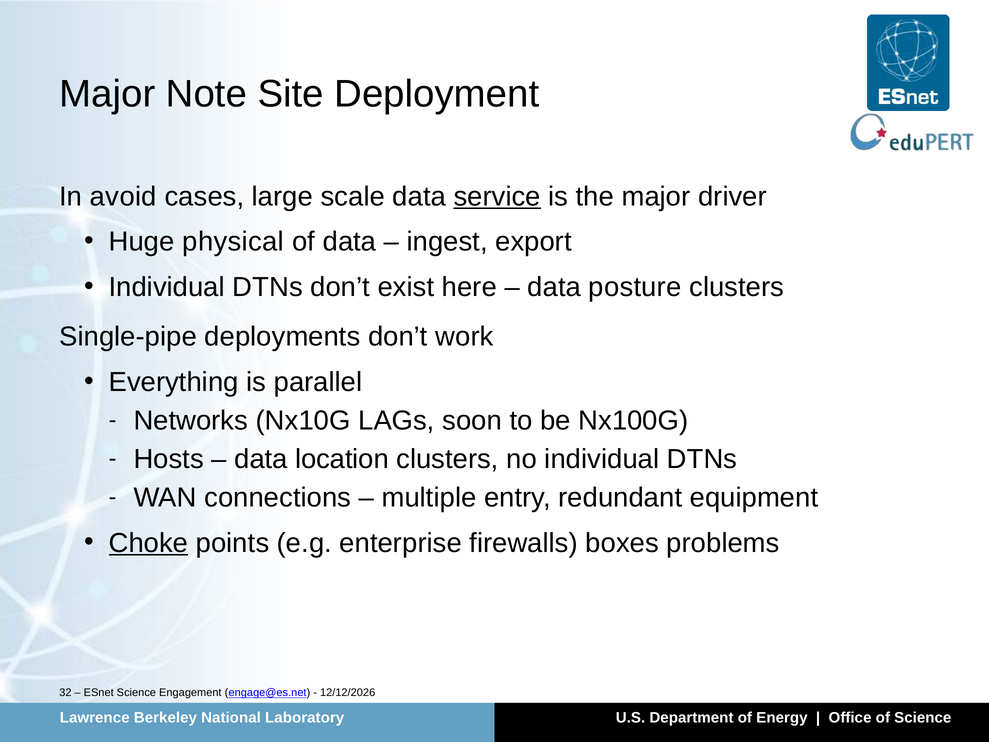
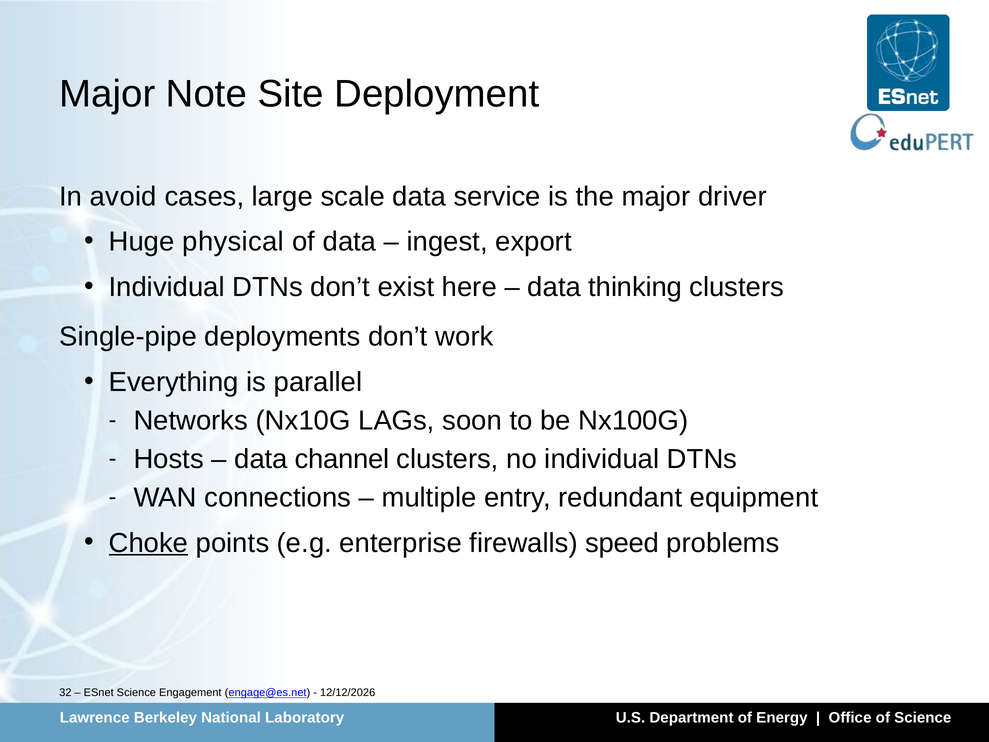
service underline: present -> none
posture: posture -> thinking
location: location -> channel
boxes: boxes -> speed
